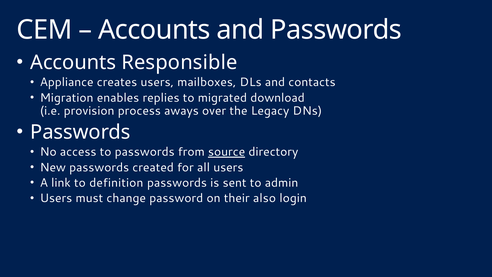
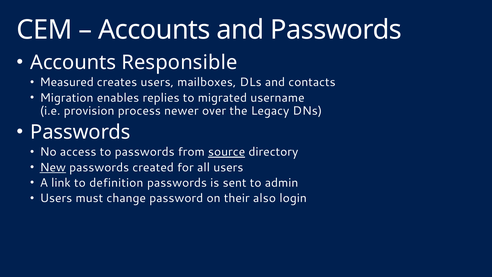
Appliance: Appliance -> Measured
download: download -> username
aways: aways -> newer
New underline: none -> present
